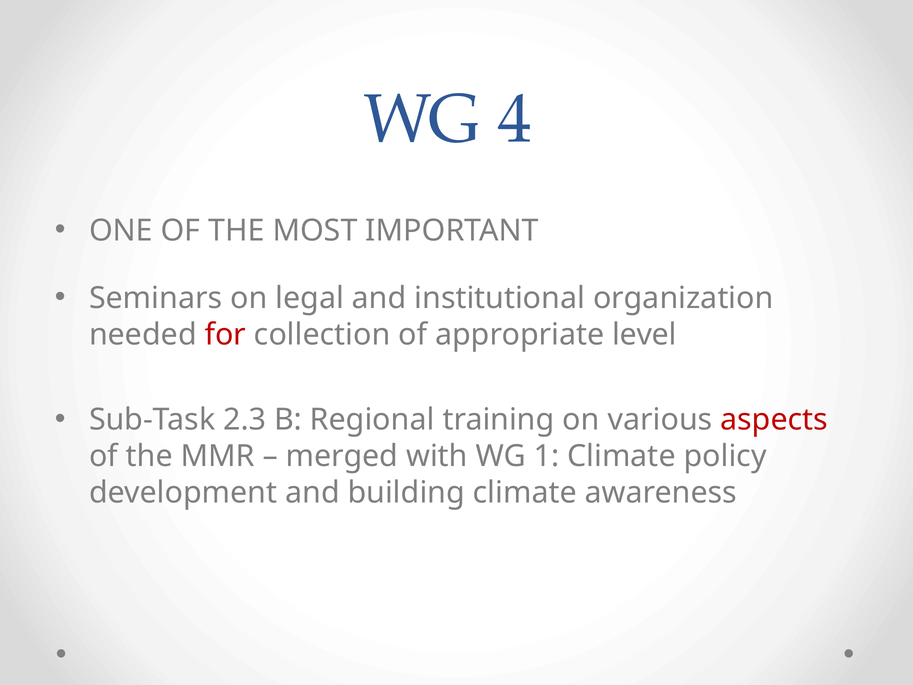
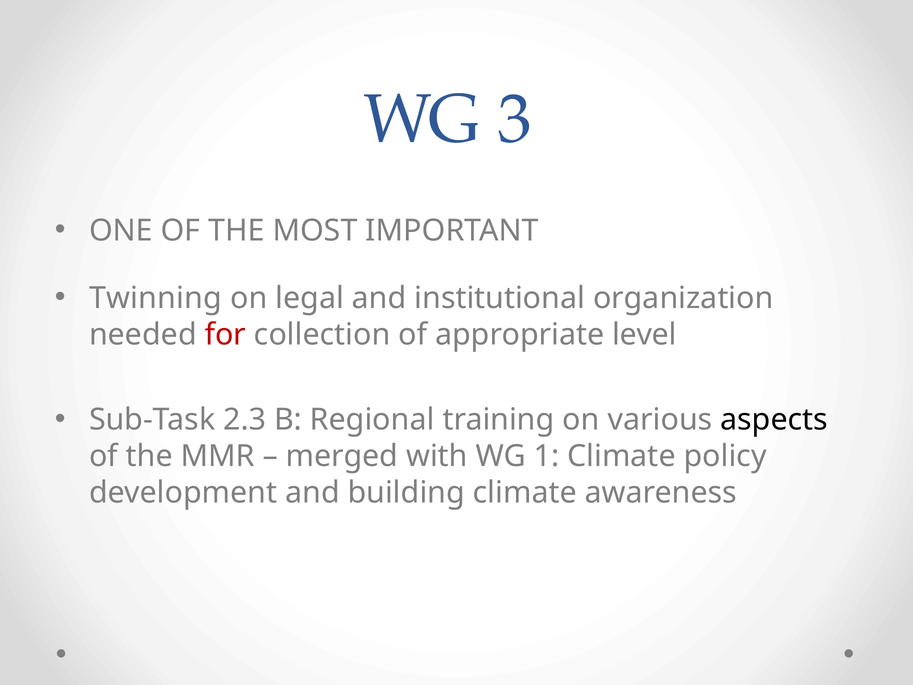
4: 4 -> 3
Seminars: Seminars -> Twinning
aspects colour: red -> black
